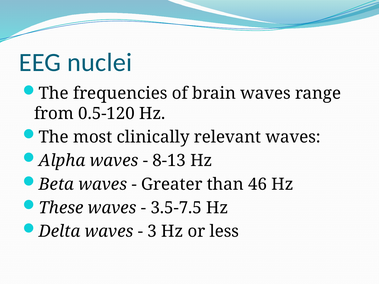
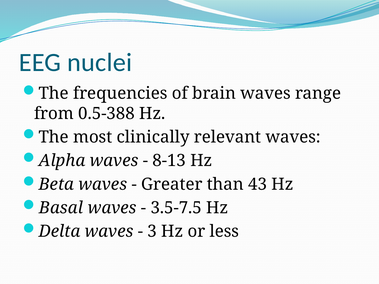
0.5-120: 0.5-120 -> 0.5-388
46: 46 -> 43
These: These -> Basal
